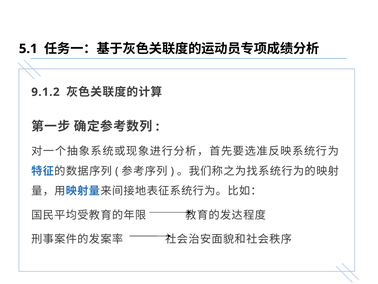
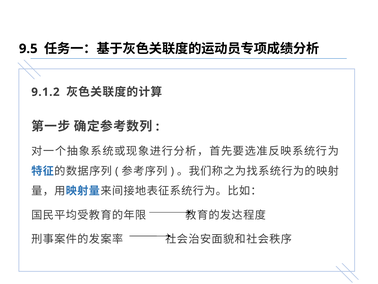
5.1: 5.1 -> 9.5
